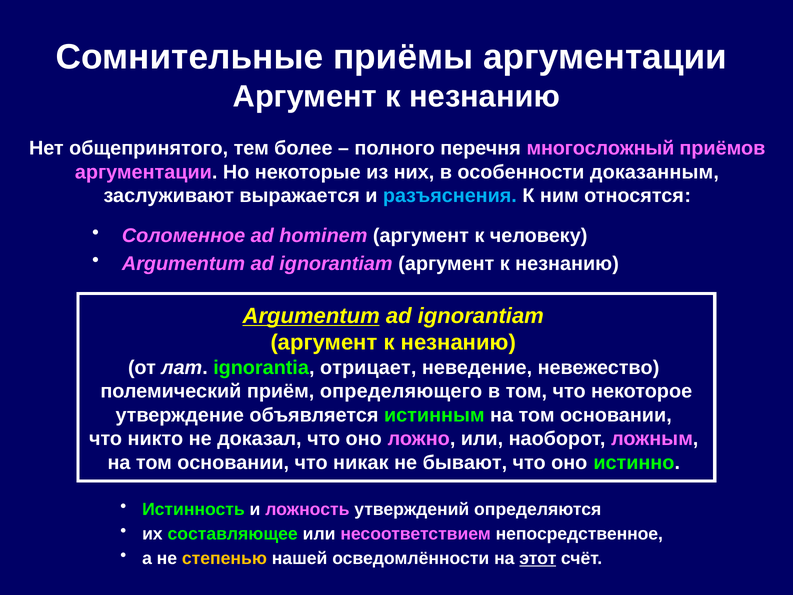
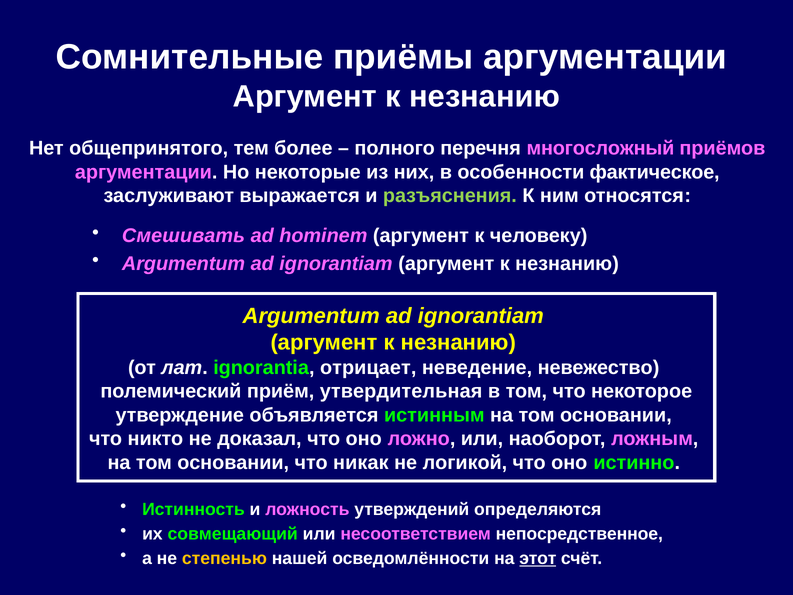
доказанным: доказанным -> фактическое
разъяснения colour: light blue -> light green
Соломенное: Соломенное -> Смешивать
Argumentum at (311, 316) underline: present -> none
определяющего: определяющего -> утвердительная
бывают: бывают -> логикой
составляющее: составляющее -> совмещающий
